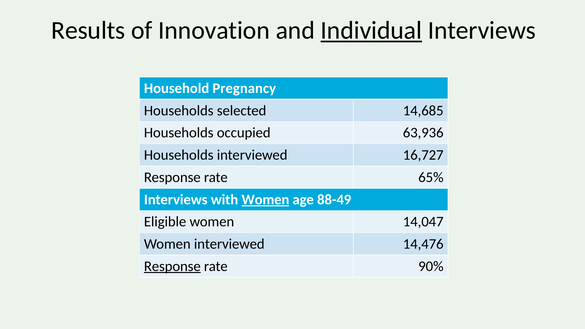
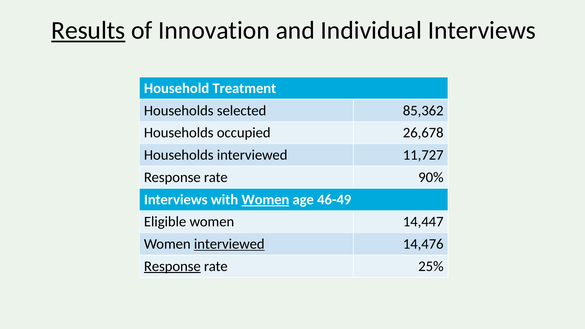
Results underline: none -> present
Individual underline: present -> none
Pregnancy: Pregnancy -> Treatment
14,685: 14,685 -> 85,362
63,936: 63,936 -> 26,678
16,727: 16,727 -> 11,727
65%: 65% -> 90%
88-49: 88-49 -> 46-49
14,047: 14,047 -> 14,447
interviewed at (229, 244) underline: none -> present
90%: 90% -> 25%
